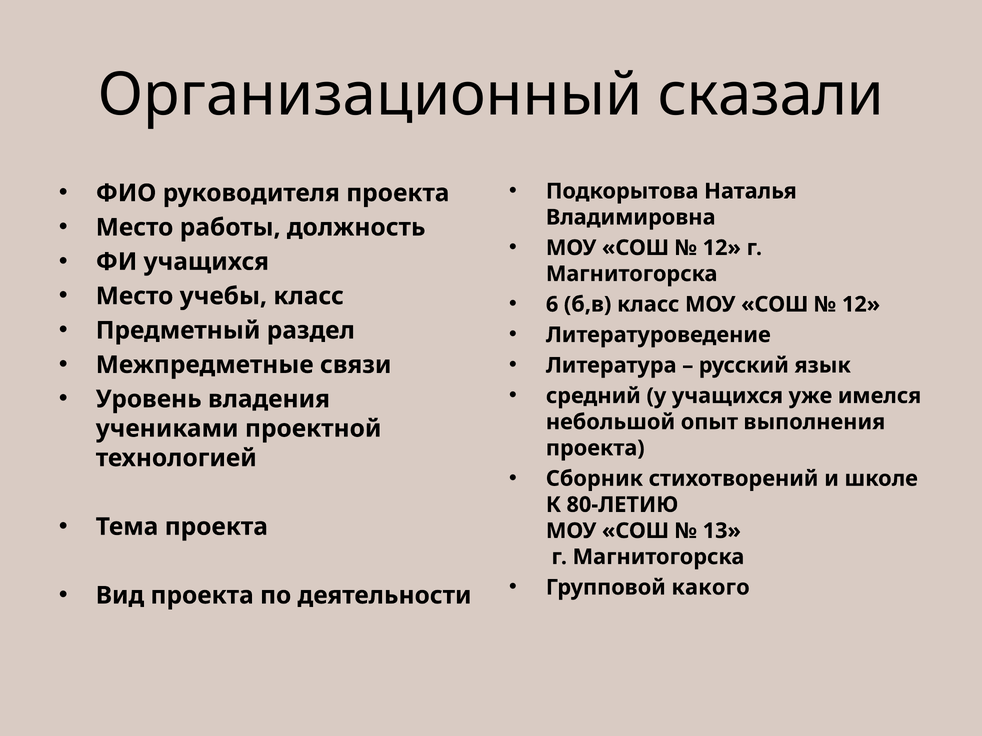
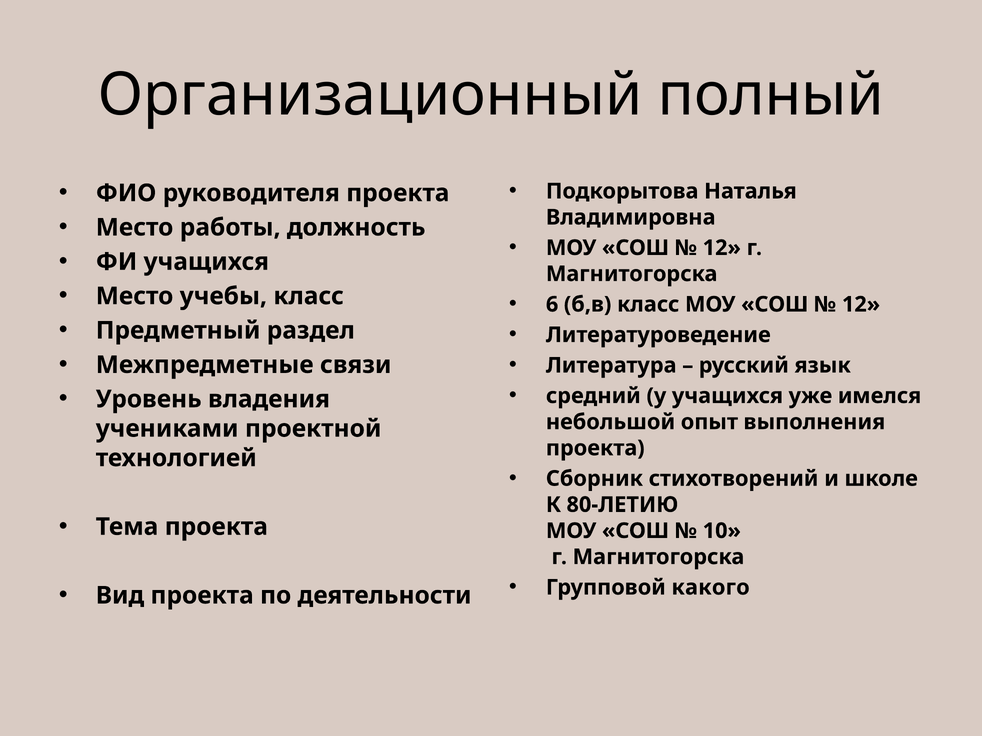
сказали: сказали -> полный
13: 13 -> 10
